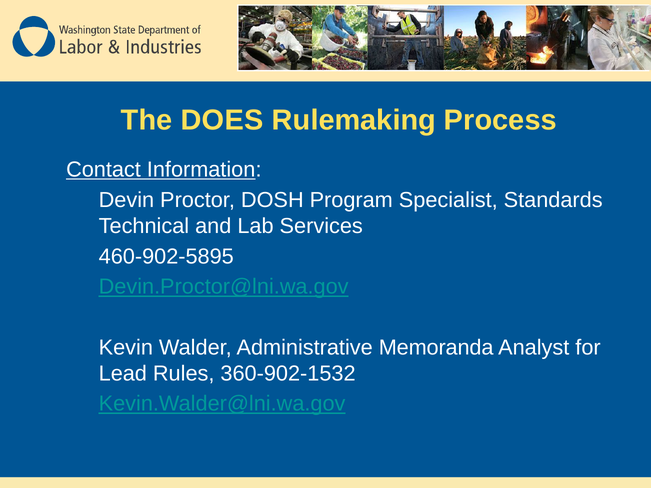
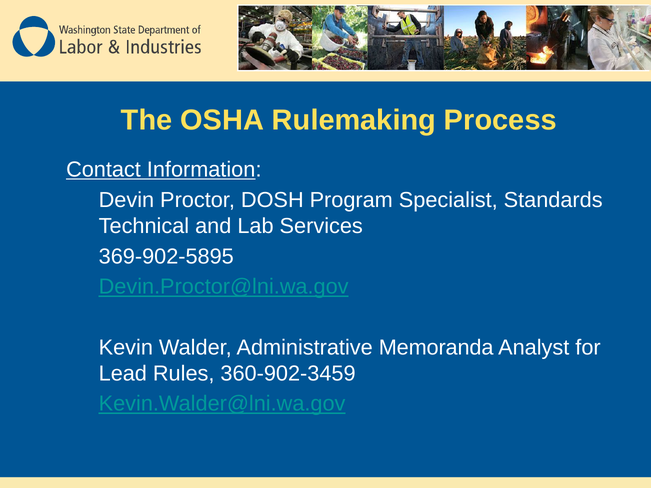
DOES: DOES -> OSHA
460-902-5895: 460-902-5895 -> 369-902-5895
360-902-1532: 360-902-1532 -> 360-902-3459
